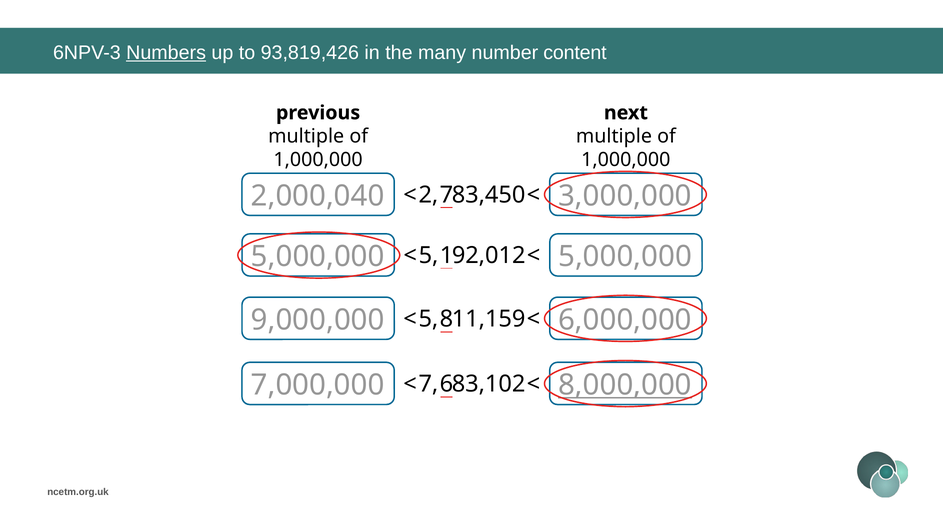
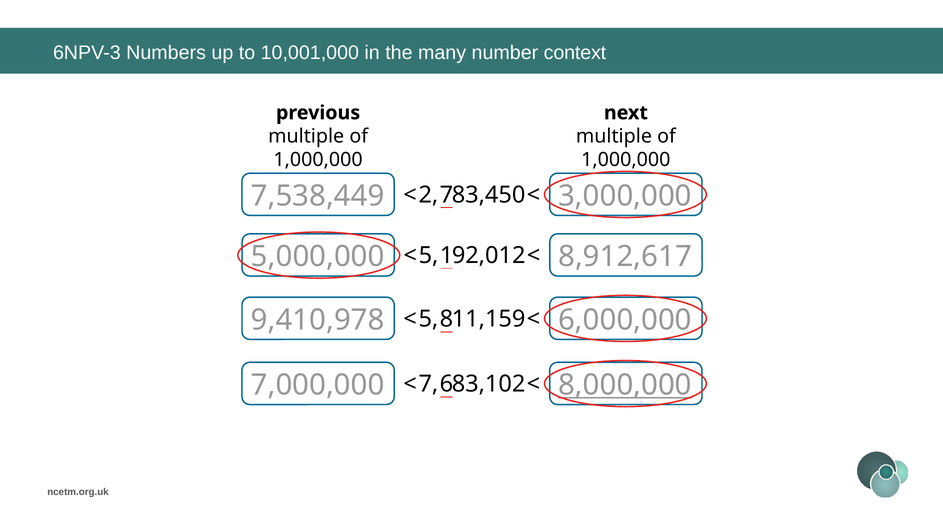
Numbers underline: present -> none
93,819,426: 93,819,426 -> 10,001,000
content: content -> context
2,000,040: 2,000,040 -> 7,538,449
5,000,000 5,000,000: 5,000,000 -> 8,912,617
9,000,000: 9,000,000 -> 9,410,978
